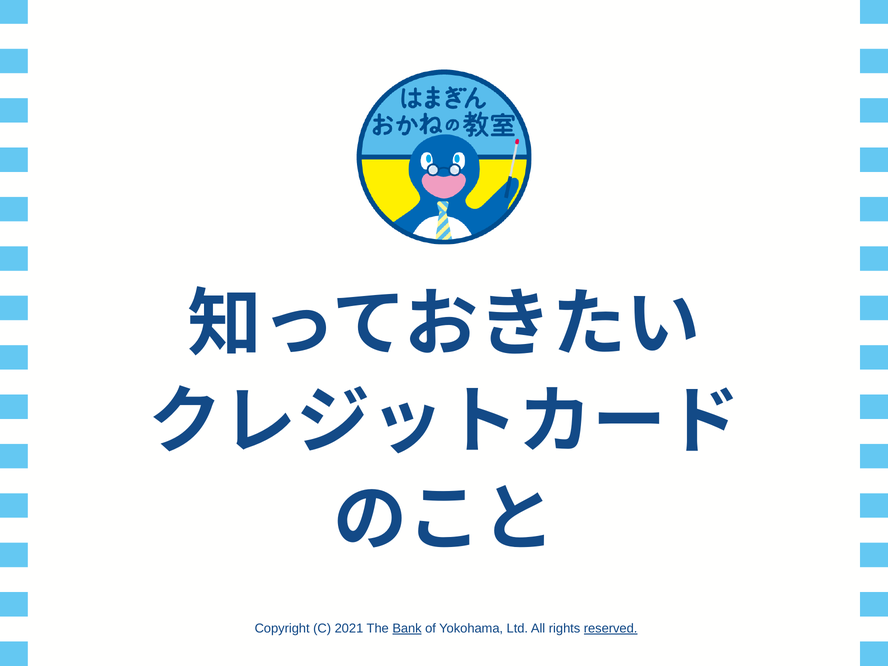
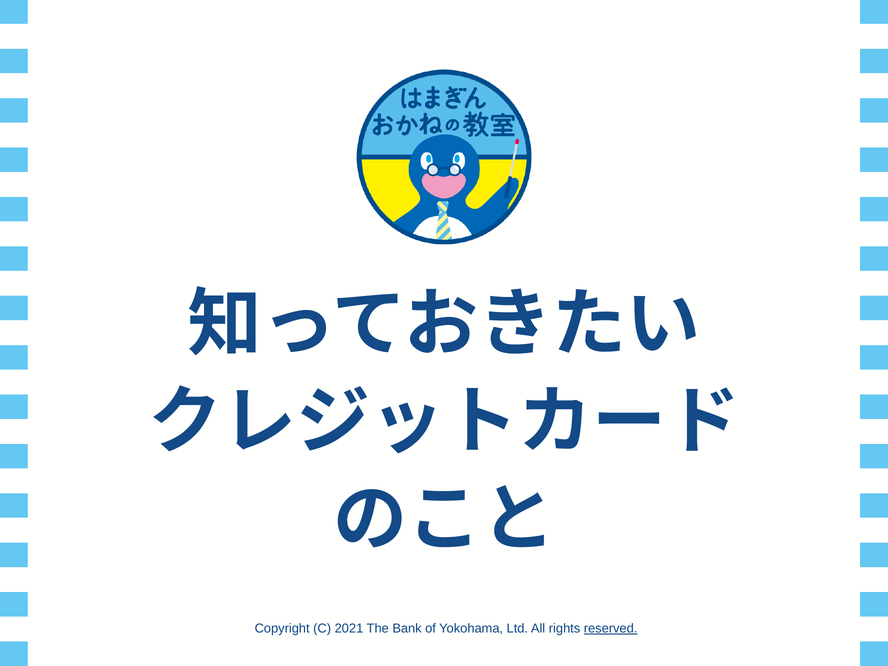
Bank underline: present -> none
